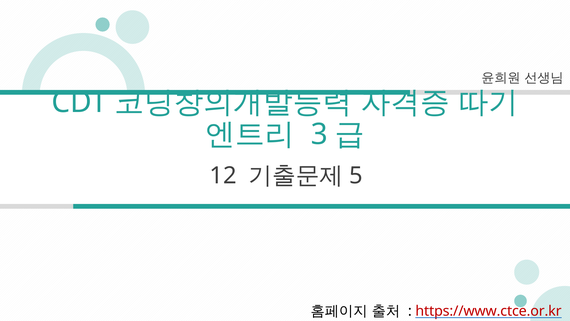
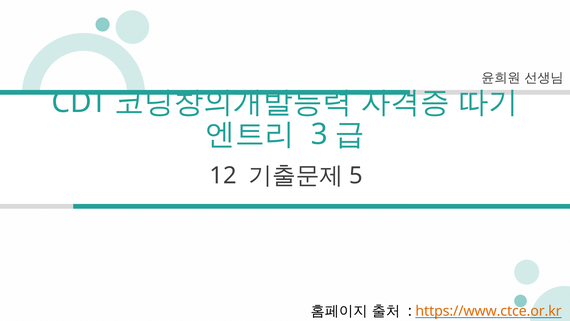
https://www.ctce.or.kr colour: red -> orange
